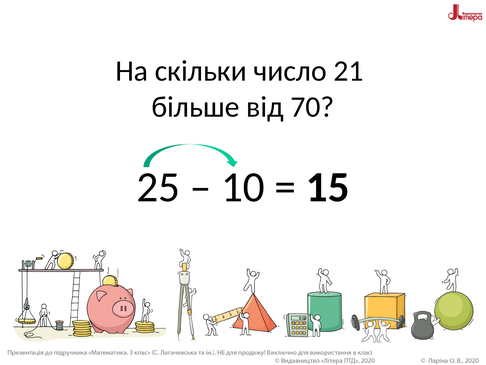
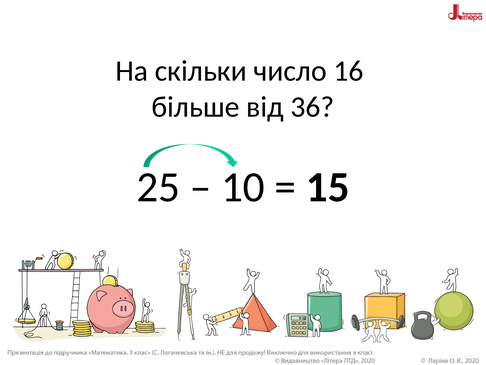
21: 21 -> 16
70: 70 -> 36
